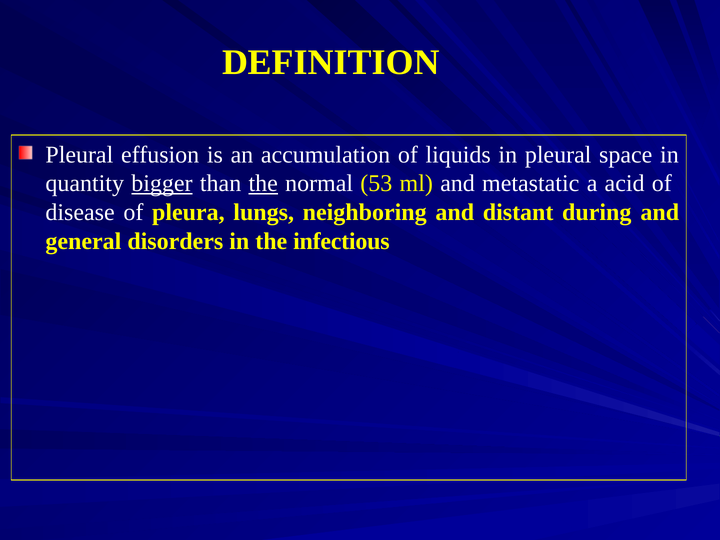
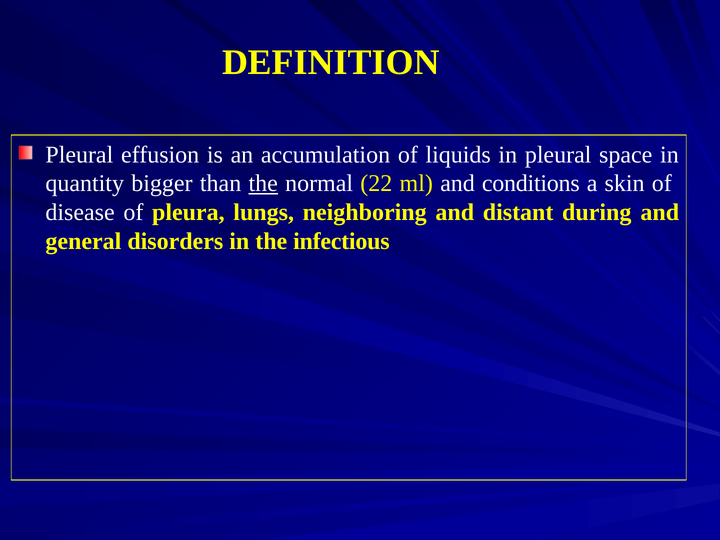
bigger underline: present -> none
53: 53 -> 22
metastatic: metastatic -> conditions
acid: acid -> skin
